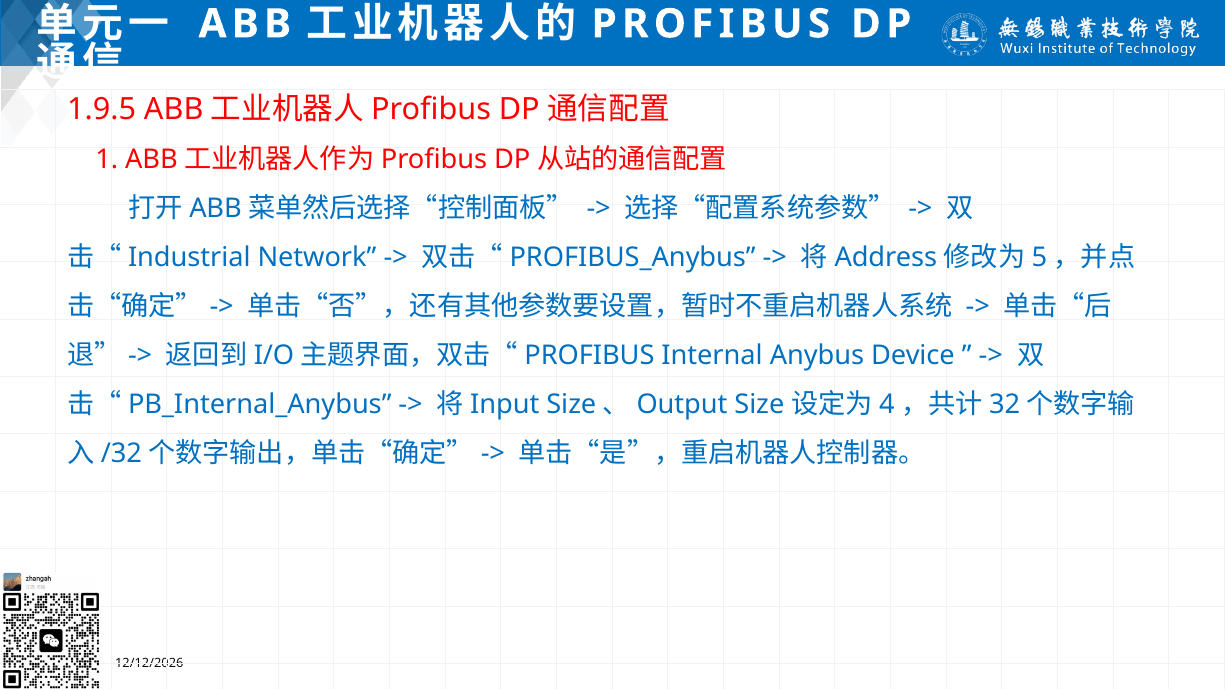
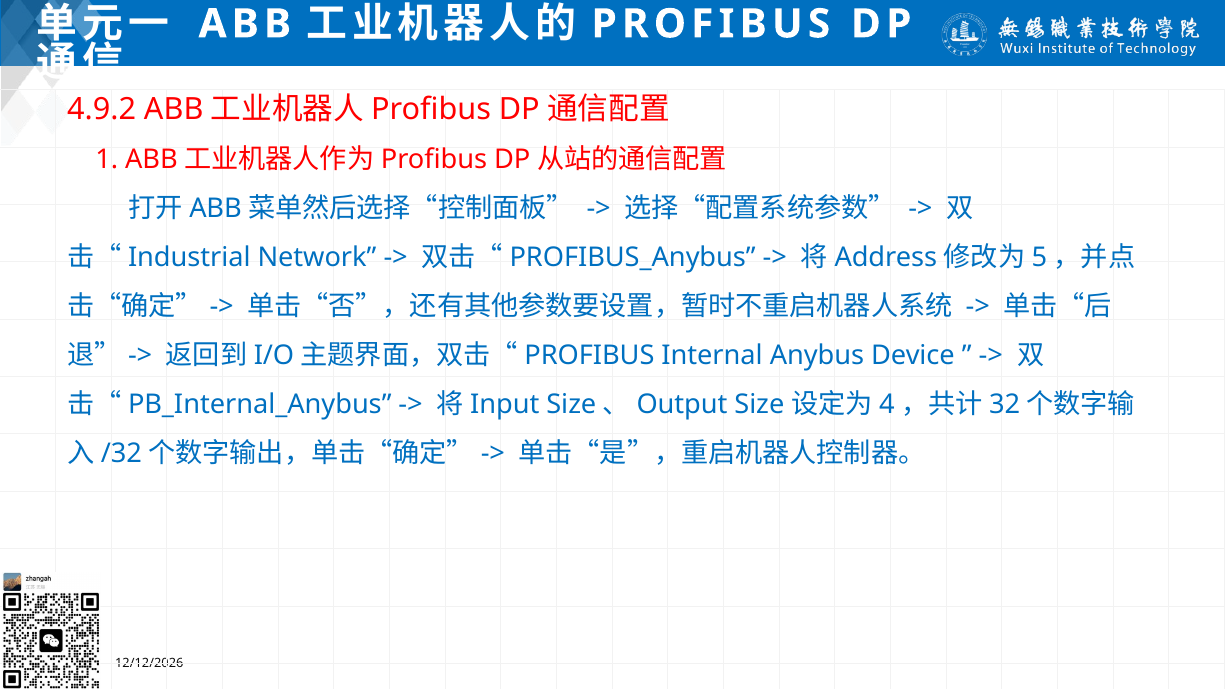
1.9.5: 1.9.5 -> 4.9.2
